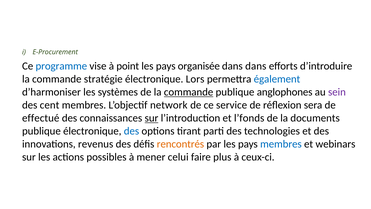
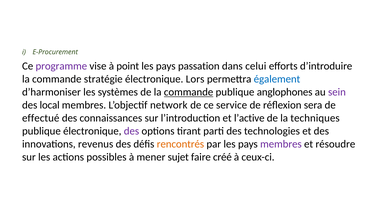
programme colour: blue -> purple
organisée: organisée -> passation
dans dans: dans -> celui
cent: cent -> local
sur at (151, 118) underline: present -> none
l’fonds: l’fonds -> l’active
documents: documents -> techniques
des at (131, 131) colour: blue -> purple
membres at (281, 144) colour: blue -> purple
webinars: webinars -> résoudre
celui: celui -> sujet
plus: plus -> créé
